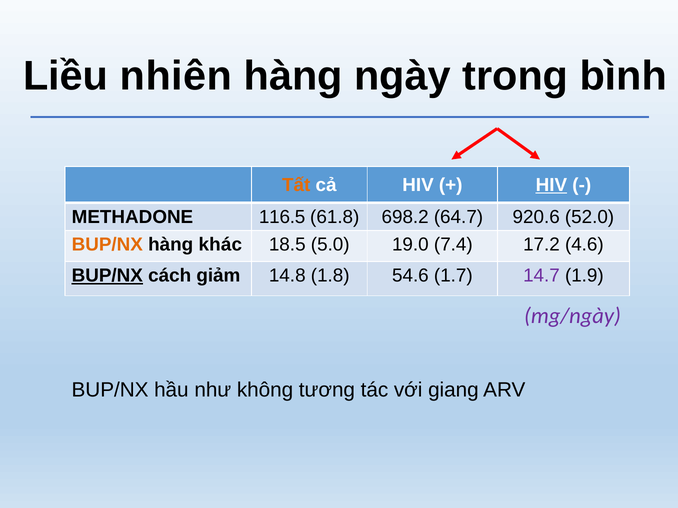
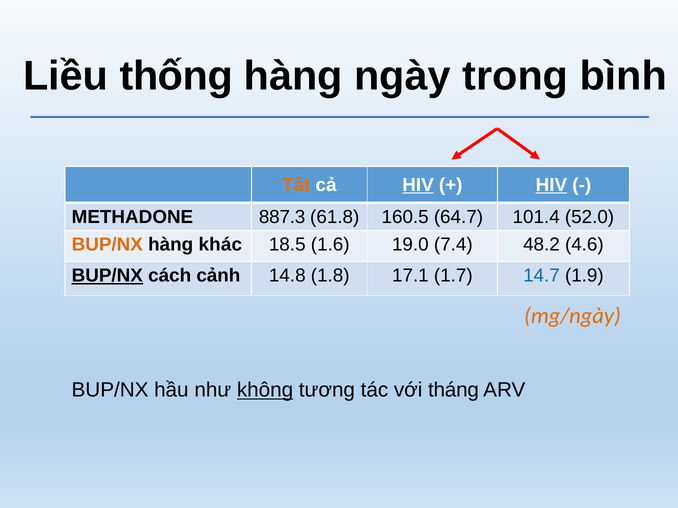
nhiên: nhiên -> thống
HIV at (418, 185) underline: none -> present
116.5: 116.5 -> 887.3
698.2: 698.2 -> 160.5
920.6: 920.6 -> 101.4
5.0: 5.0 -> 1.6
17.2: 17.2 -> 48.2
giảm: giảm -> cảnh
54.6: 54.6 -> 17.1
14.7 colour: purple -> blue
mg/ngày colour: purple -> orange
không underline: none -> present
giang: giang -> tháng
